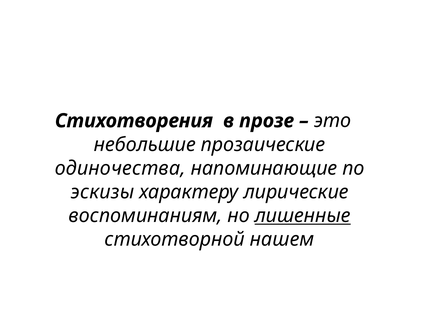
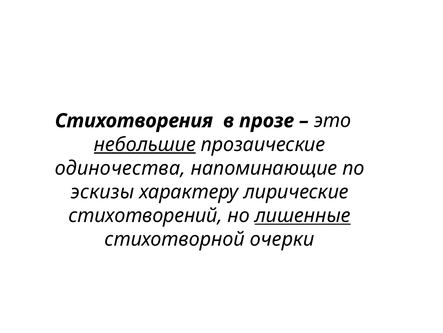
небольшие underline: none -> present
воспоминаниям: воспоминаниям -> стихотворений
нашем: нашем -> очерки
